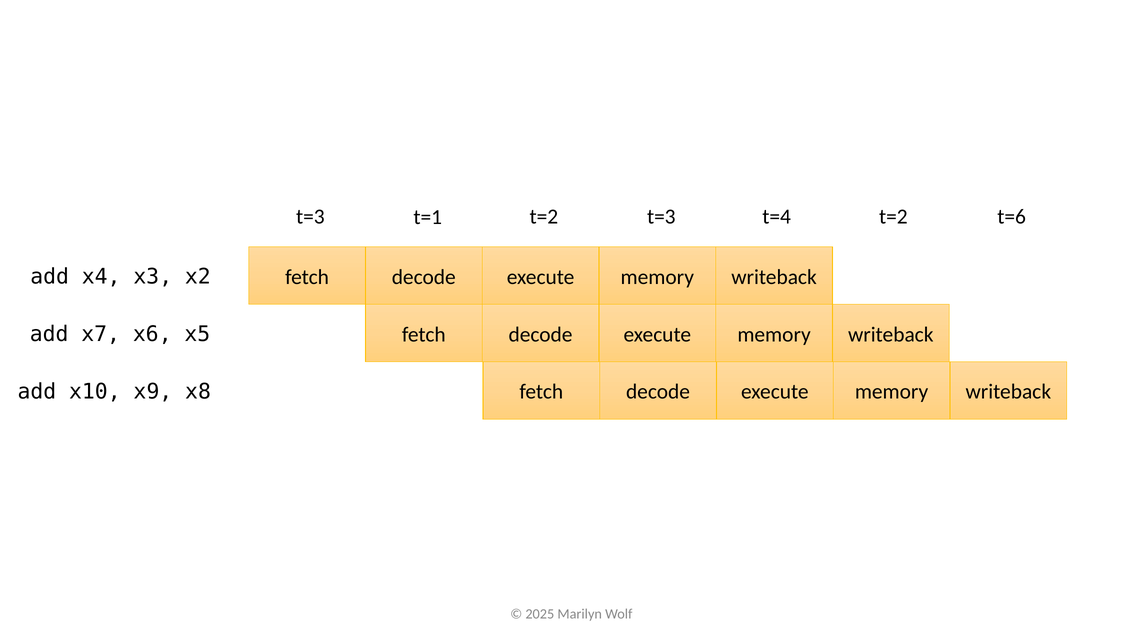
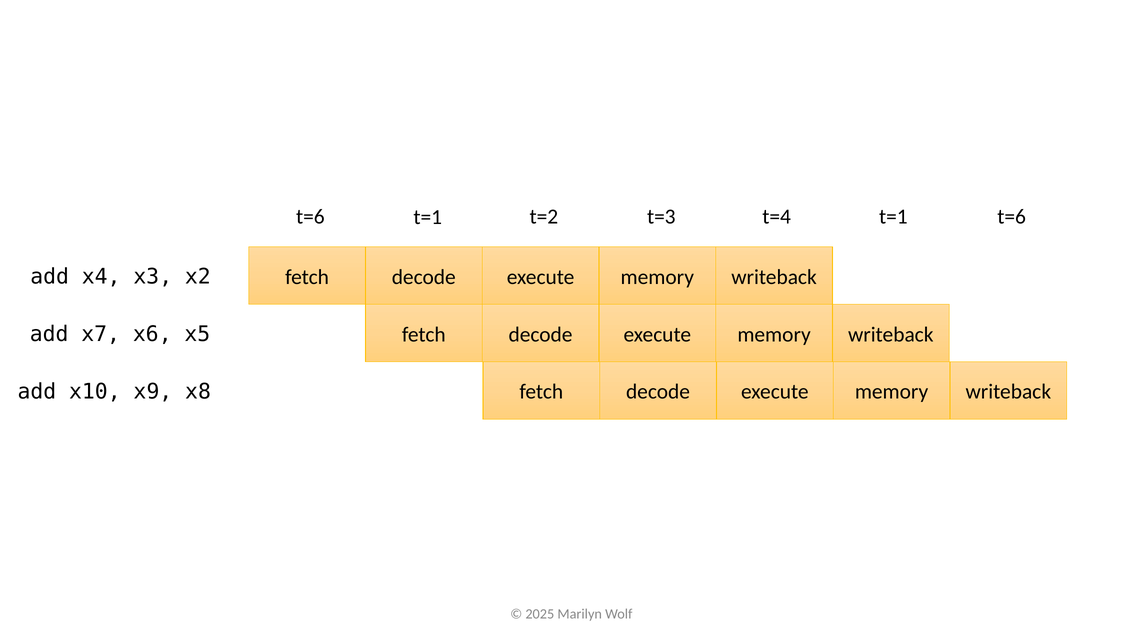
t=3 at (310, 217): t=3 -> t=6
t=4 t=2: t=2 -> t=1
